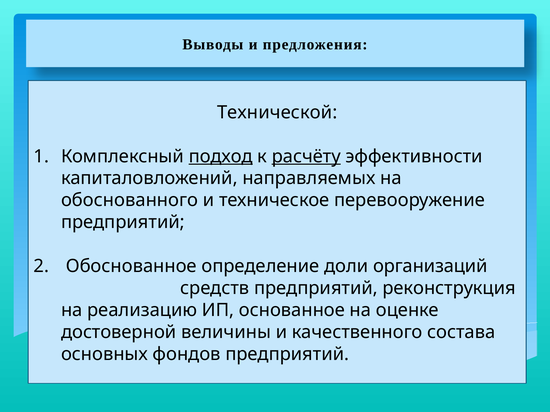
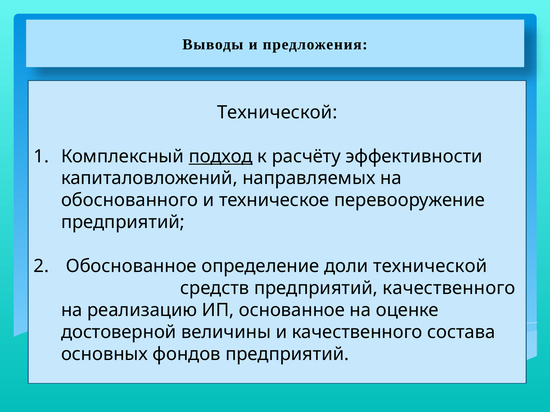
расчёту underline: present -> none
доли организаций: организаций -> технической
предприятий реконструкция: реконструкция -> качественного
